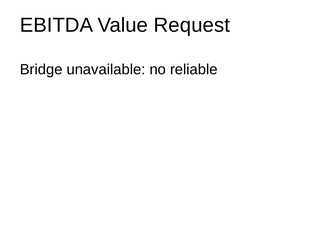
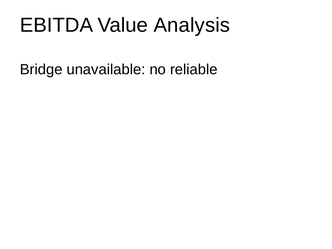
Request: Request -> Analysis
